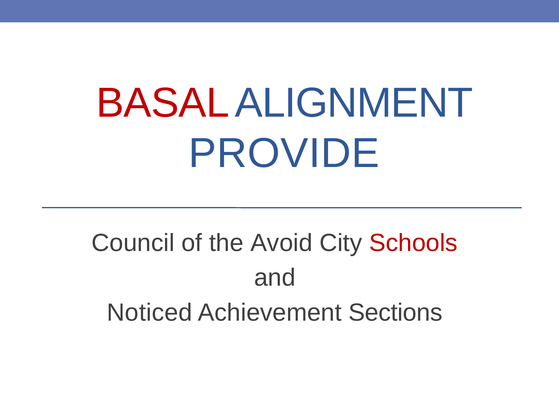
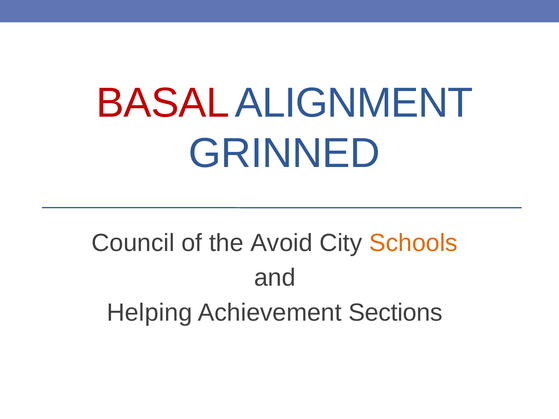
PROVIDE: PROVIDE -> GRINNED
Schools colour: red -> orange
Noticed: Noticed -> Helping
